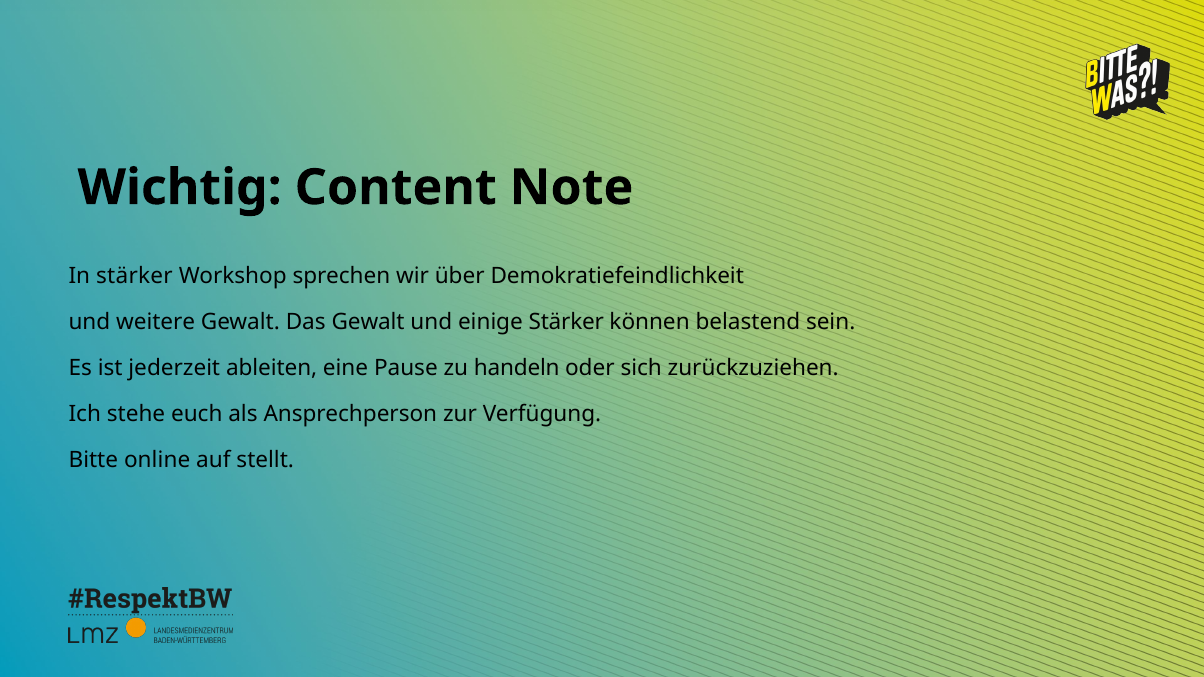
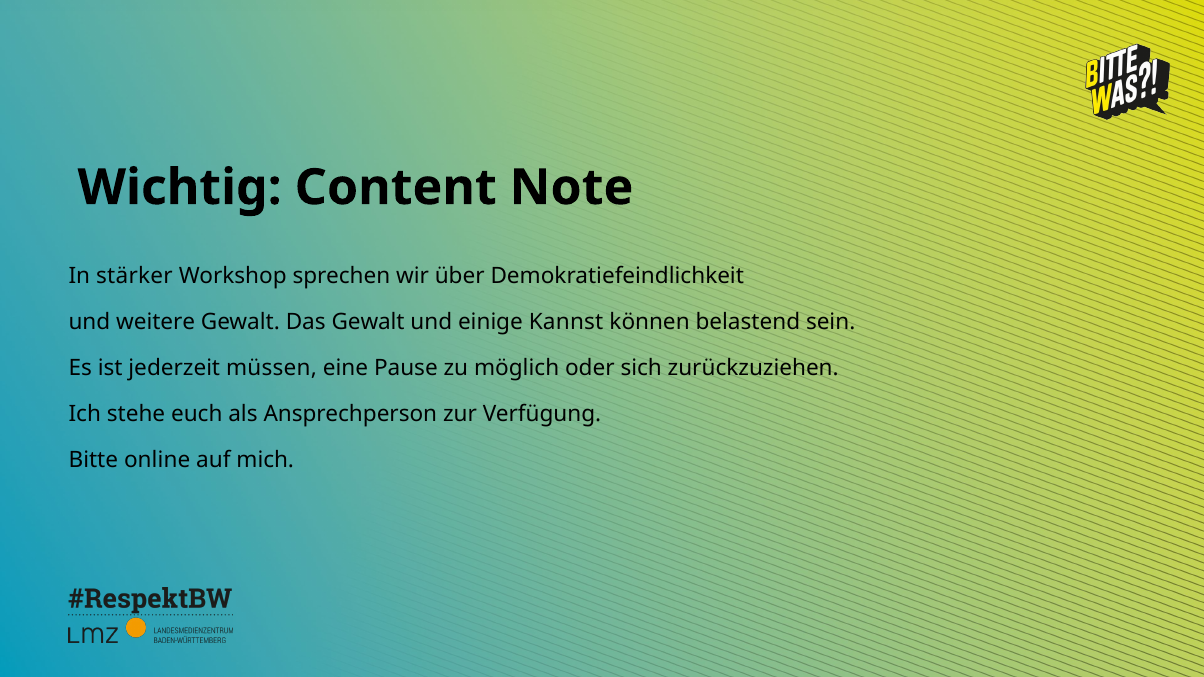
einige Stärker: Stärker -> Kannst
ableiten: ableiten -> müssen
handeln: handeln -> möglich
stellt: stellt -> mich
